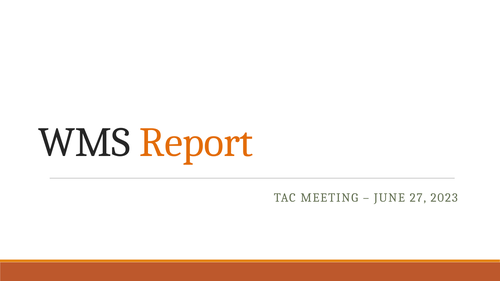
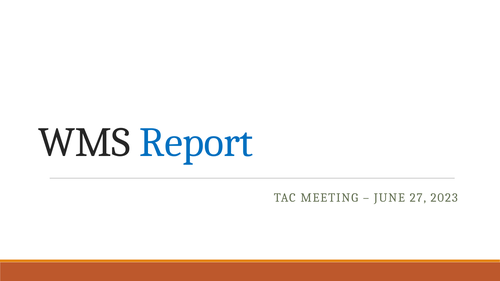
Report colour: orange -> blue
